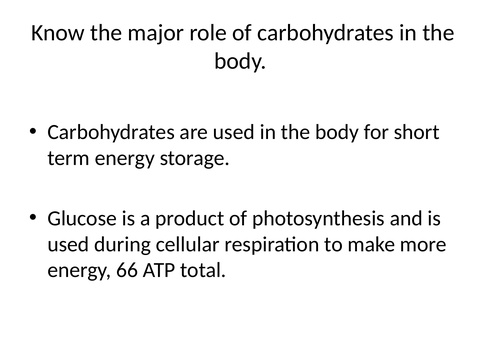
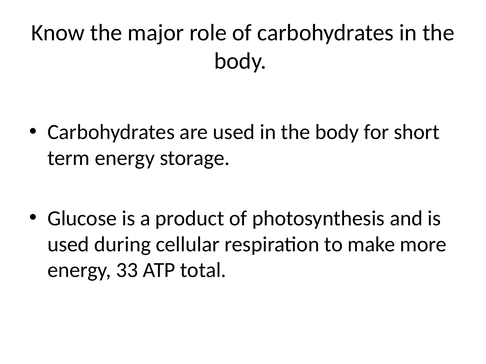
66: 66 -> 33
